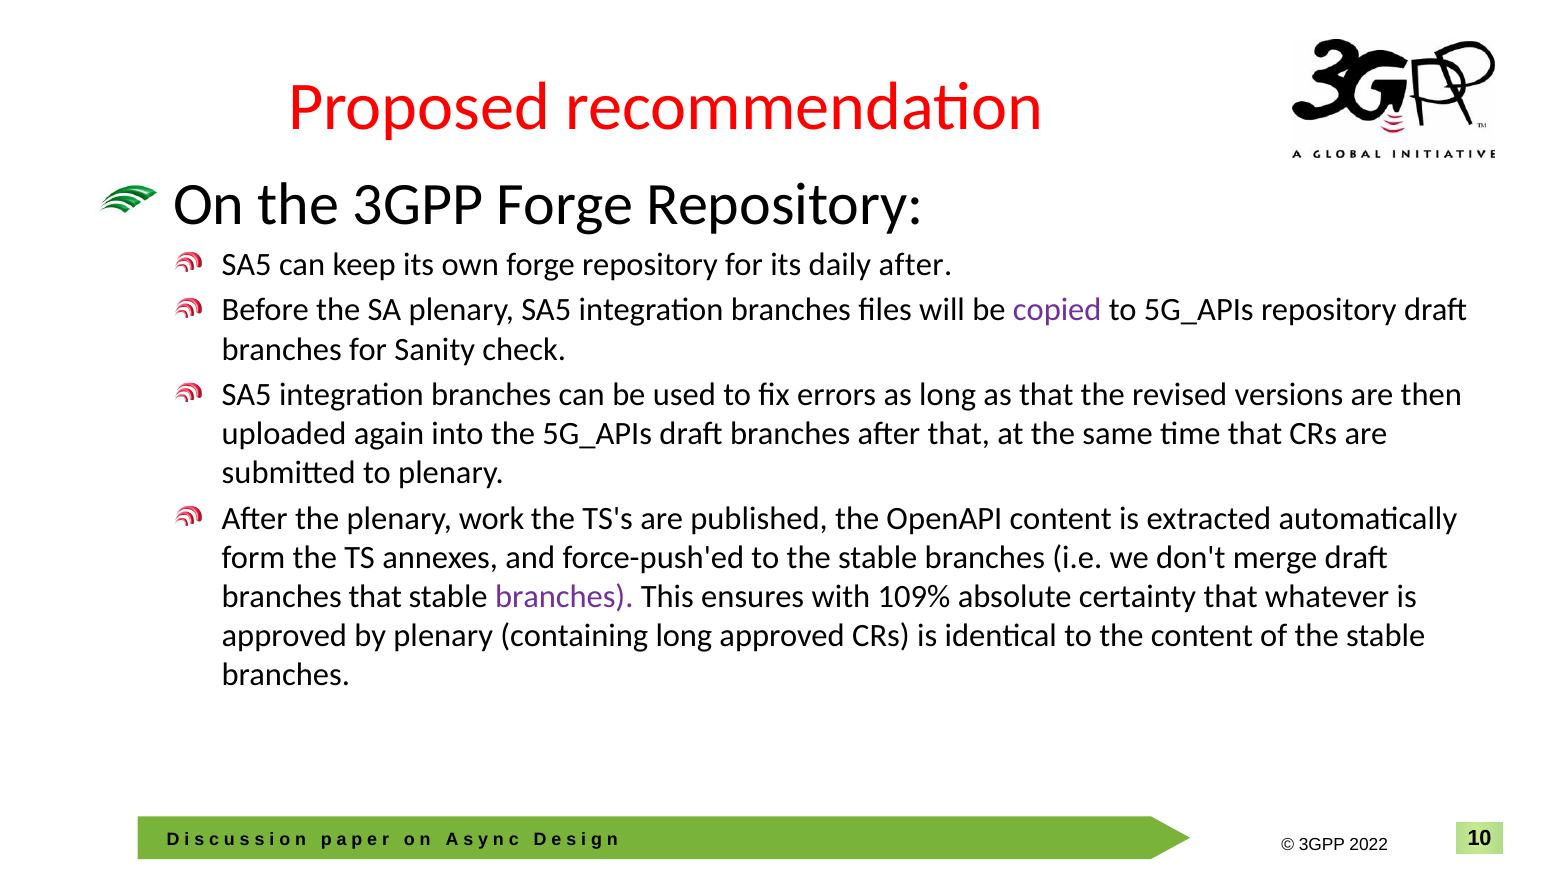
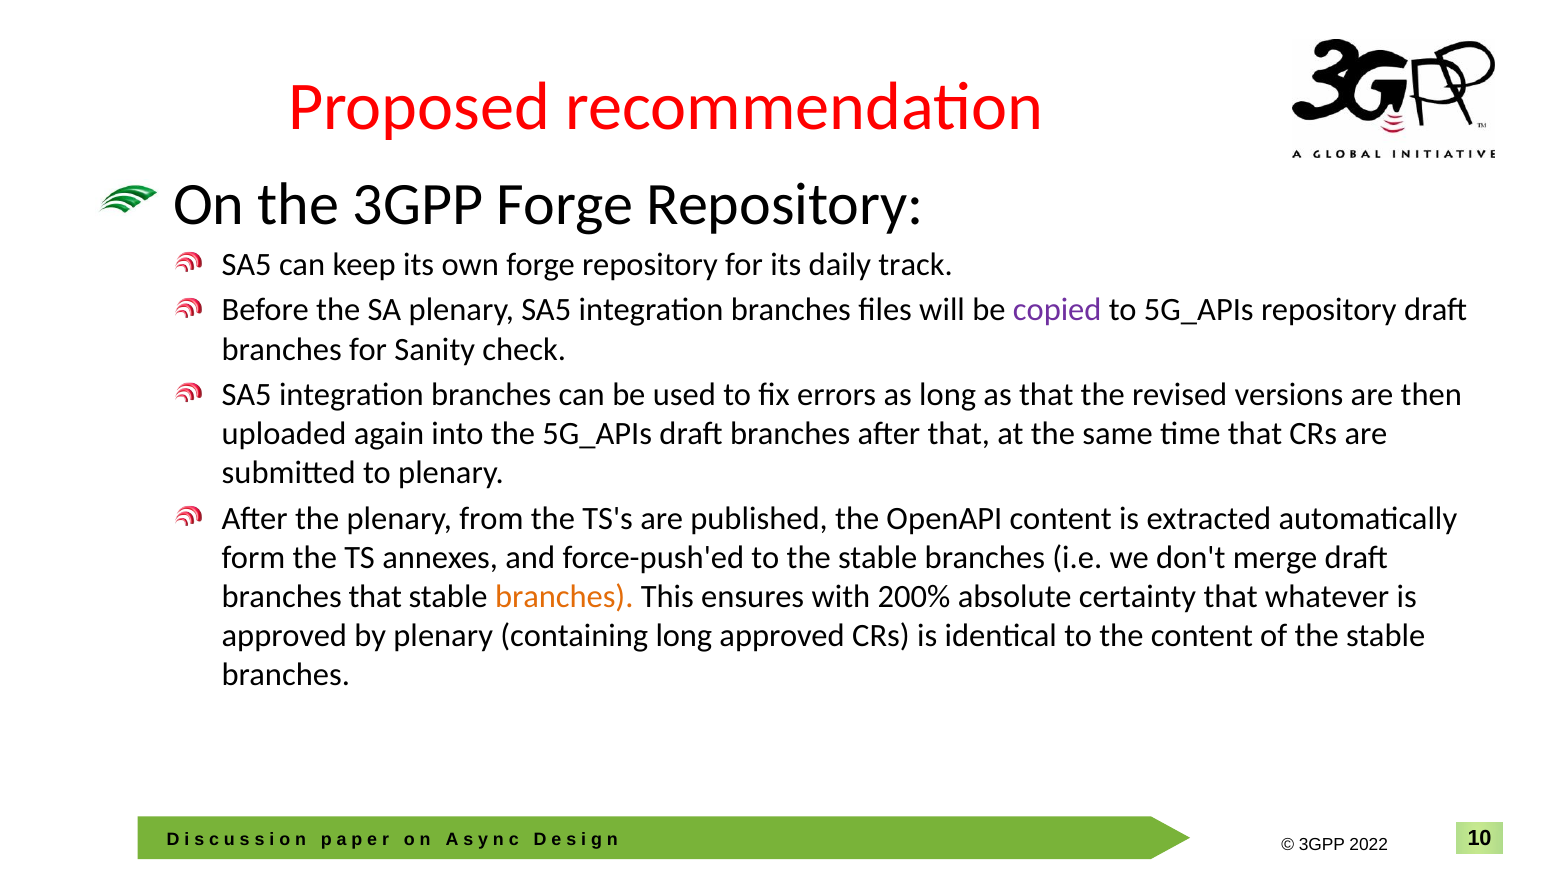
daily after: after -> track
work: work -> from
branches at (564, 596) colour: purple -> orange
109%: 109% -> 200%
